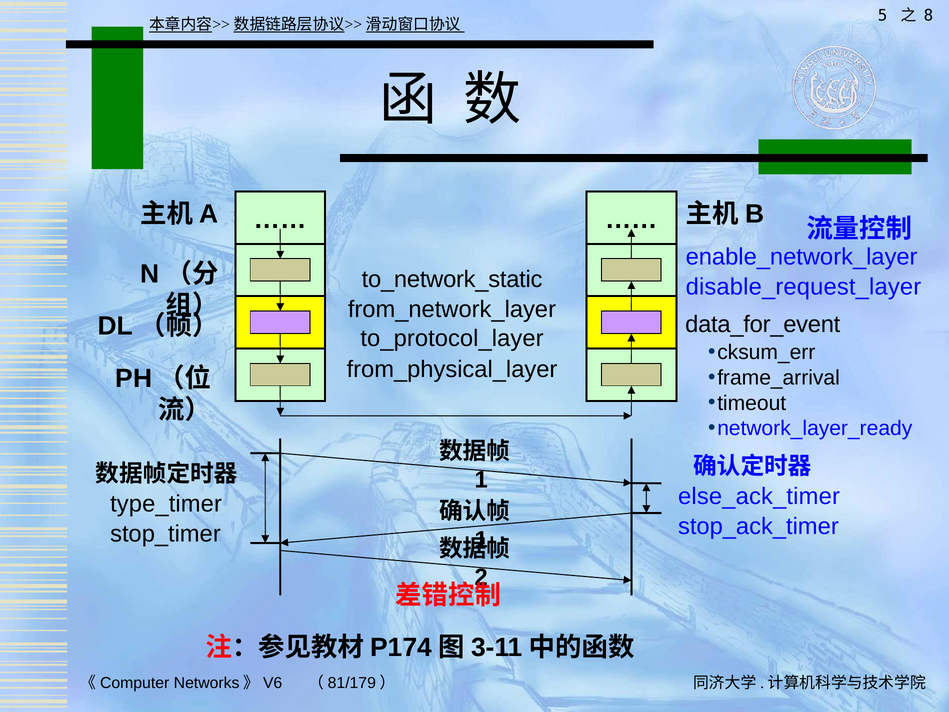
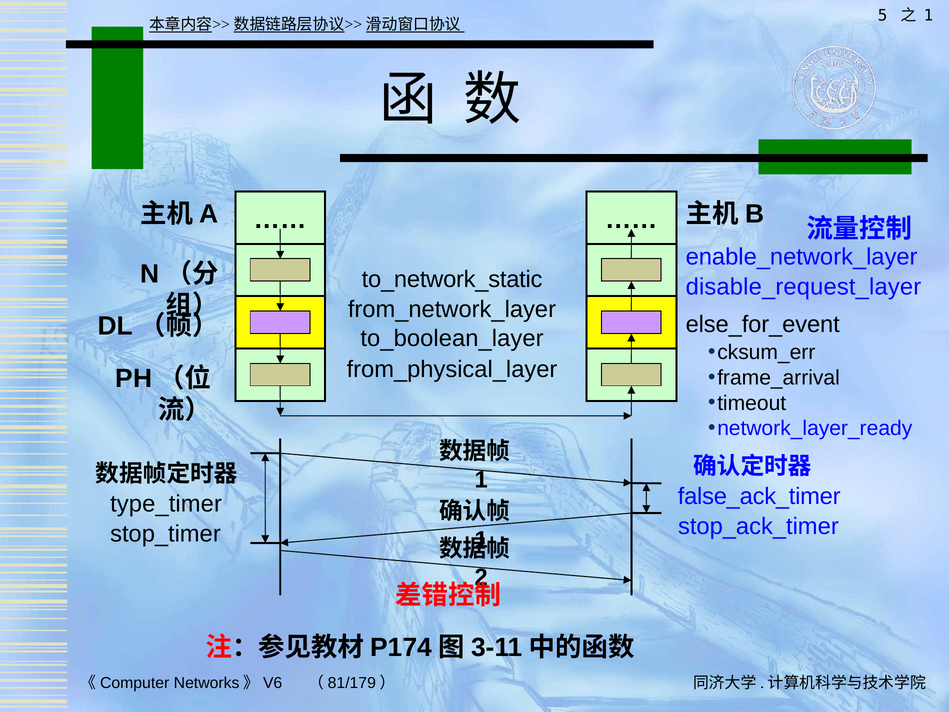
8 at (928, 15): 8 -> 1
data_for_event: data_for_event -> else_for_event
to_protocol_layer: to_protocol_layer -> to_boolean_layer
else_ack_timer: else_ack_timer -> false_ack_timer
